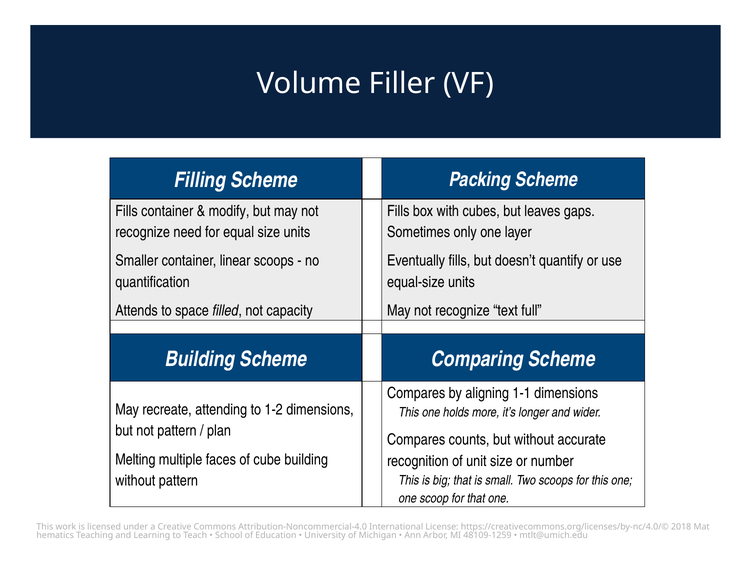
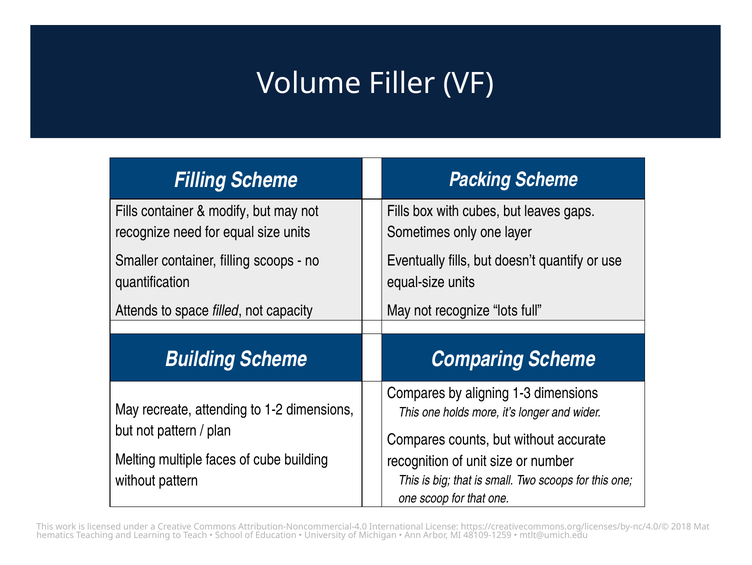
container linear: linear -> filling
text: text -> lots
1-1: 1-1 -> 1-3
